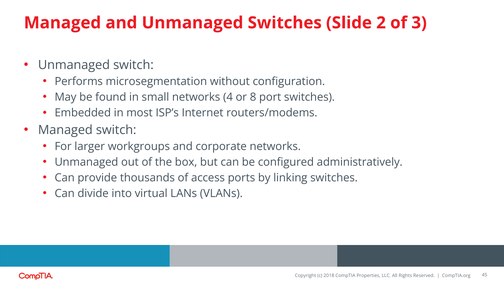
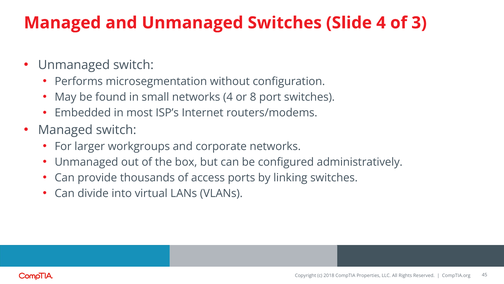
Slide 2: 2 -> 4
